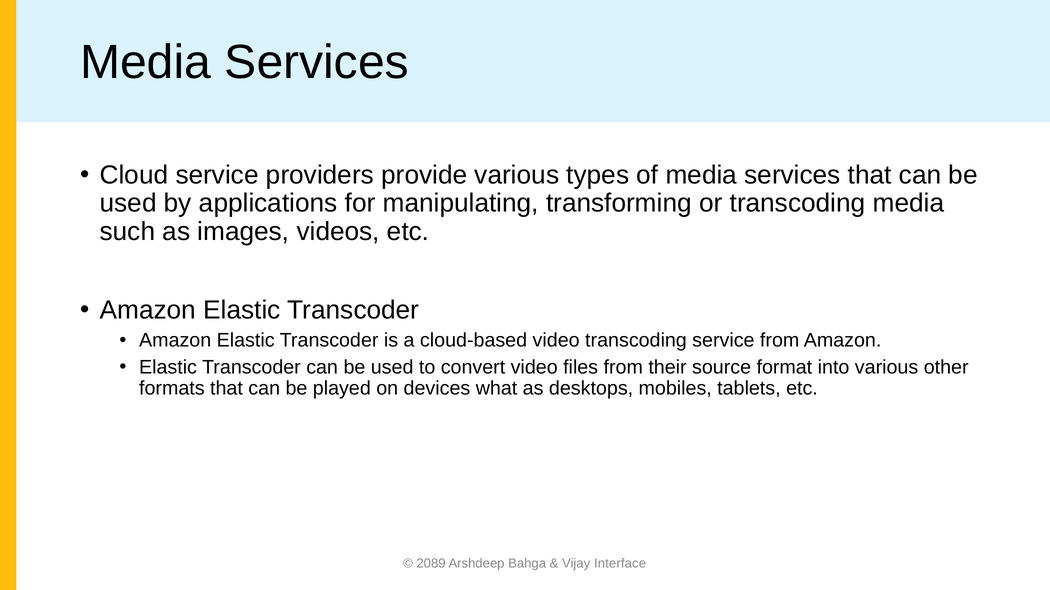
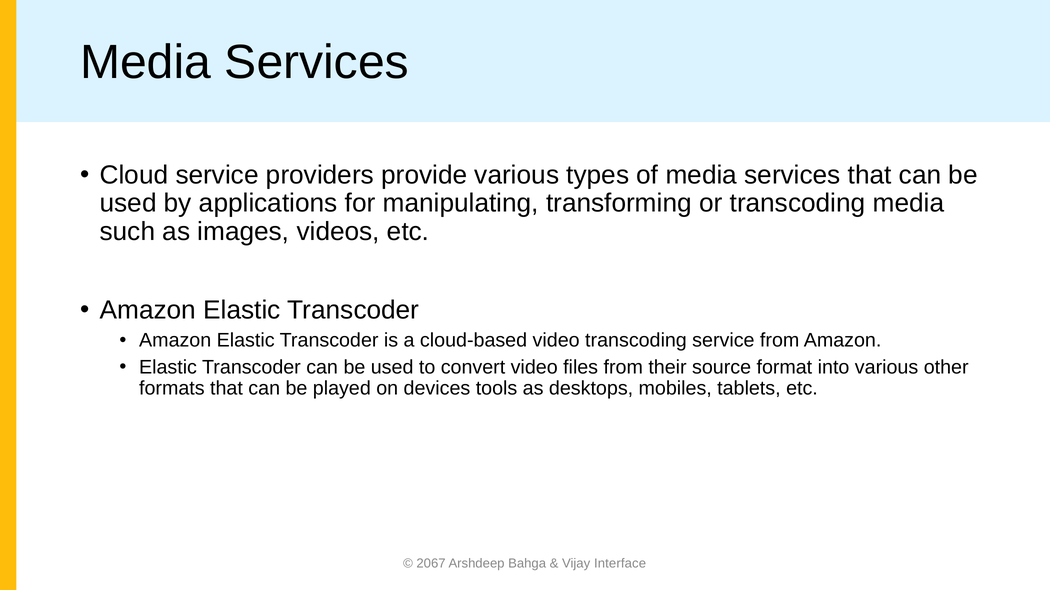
what: what -> tools
2089: 2089 -> 2067
